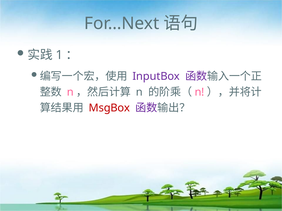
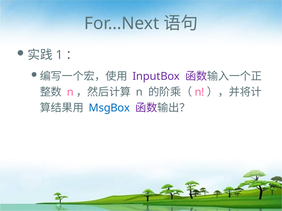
MsgBox colour: red -> blue
